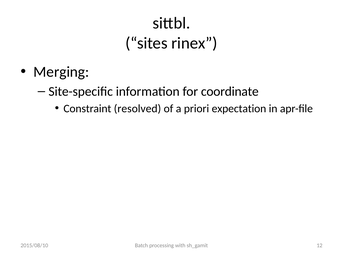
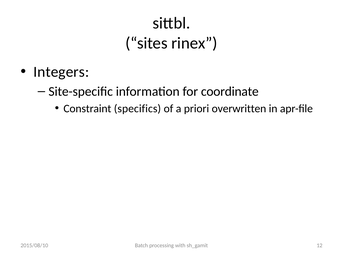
Merging: Merging -> Integers
resolved: resolved -> specifics
expectation: expectation -> overwritten
